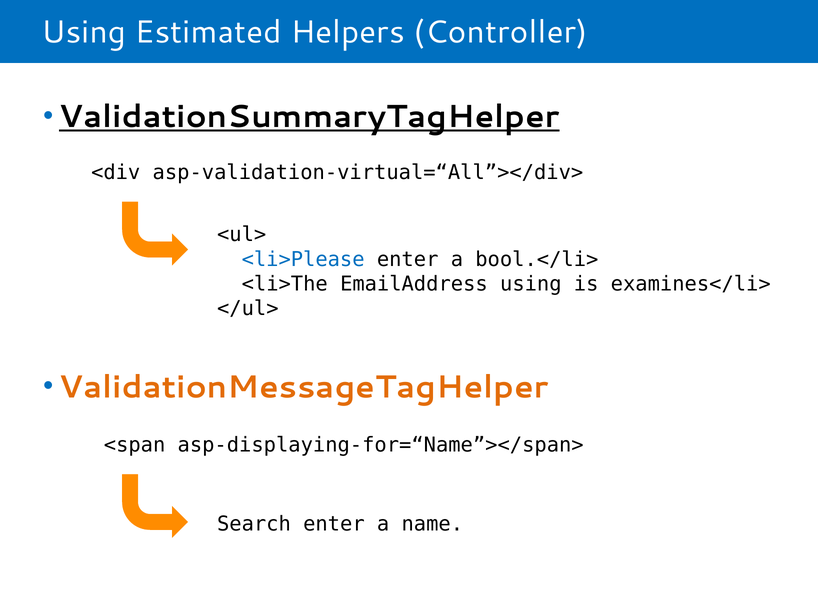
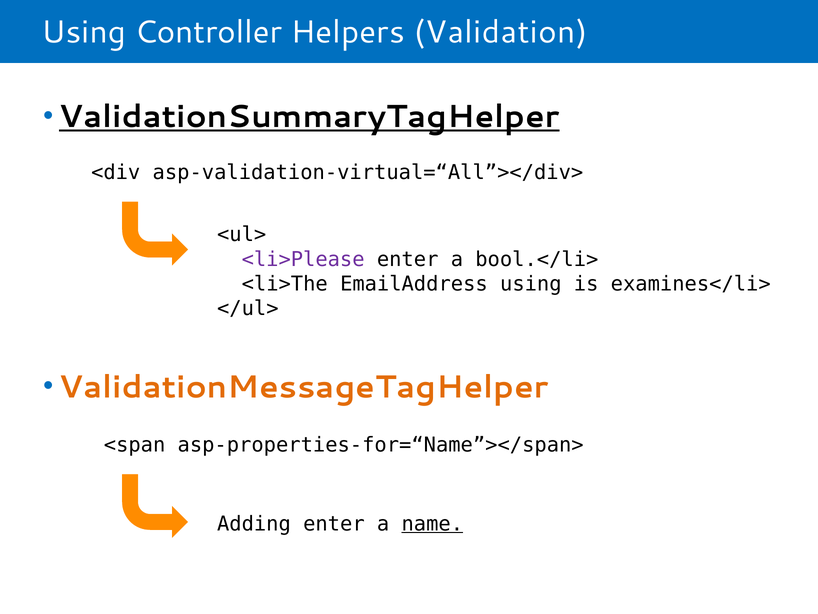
Estimated: Estimated -> Controller
Controller: Controller -> Validation
<li>Please colour: blue -> purple
asp-displaying-for=“Name”></span>: asp-displaying-for=“Name”></span> -> asp-properties-for=“Name”></span>
Search: Search -> Adding
name underline: none -> present
